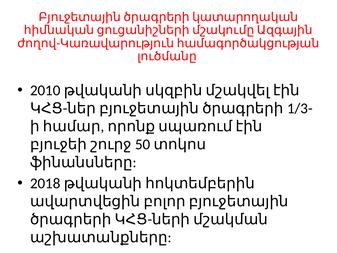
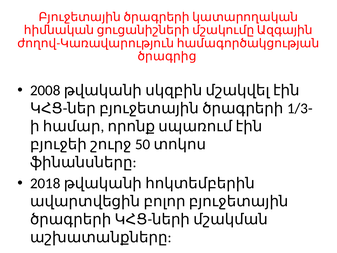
լուծմանը: լուծմանը -> ծրագրից
2010: 2010 -> 2008
